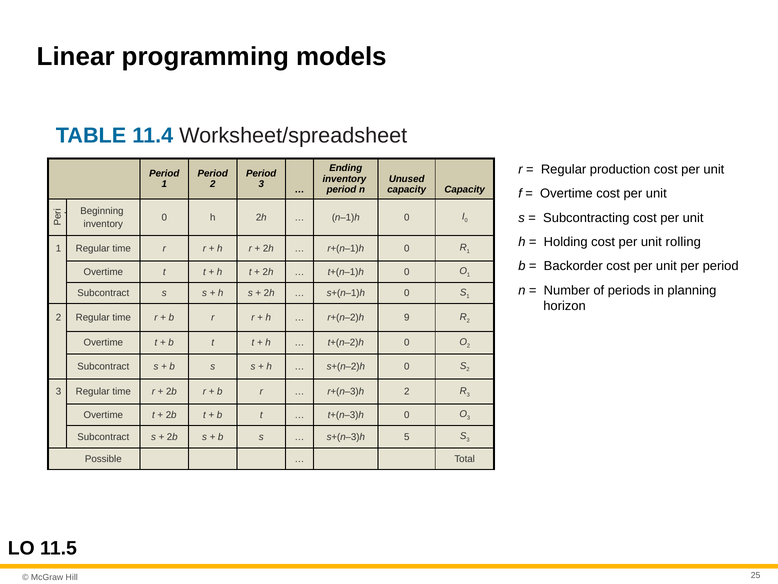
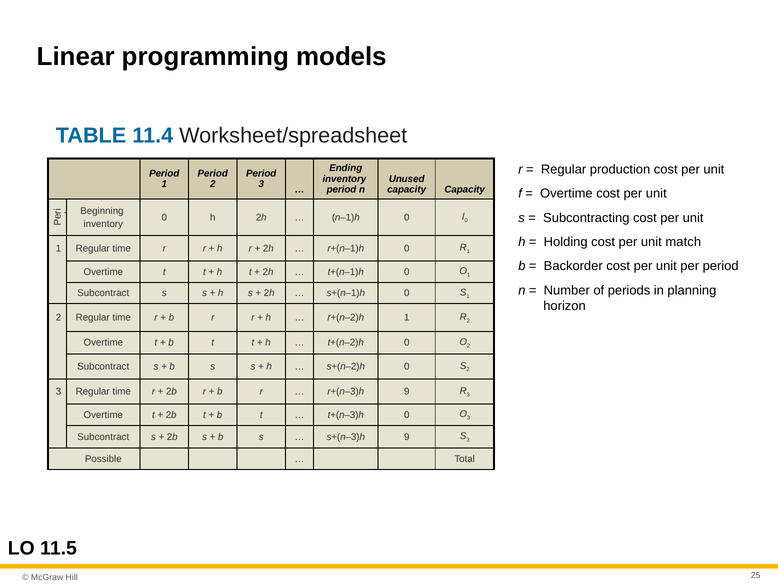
rolling: rolling -> match
r+(n–2)h 9: 9 -> 1
r+(n–3)h 2: 2 -> 9
s+(n–3)h 5: 5 -> 9
